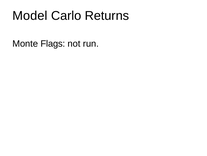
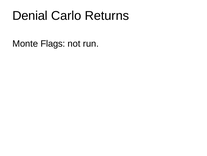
Model: Model -> Denial
